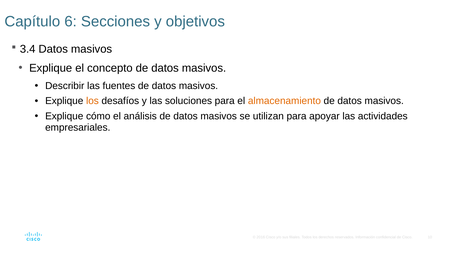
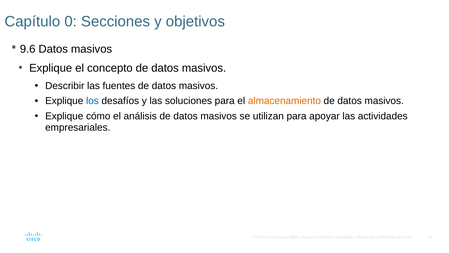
6: 6 -> 0
3.4: 3.4 -> 9.6
los at (92, 101) colour: orange -> blue
